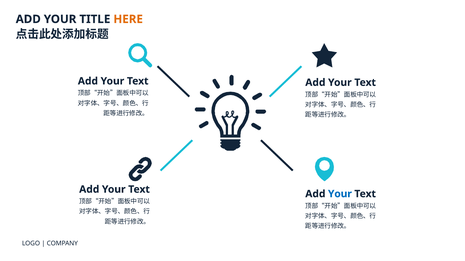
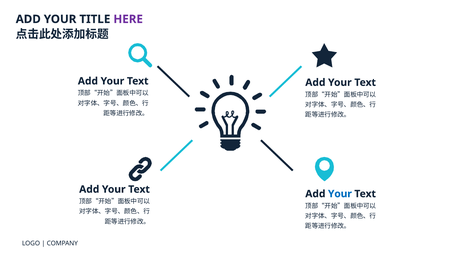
HERE colour: orange -> purple
